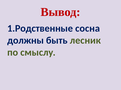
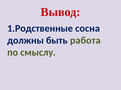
лесник: лесник -> работа
